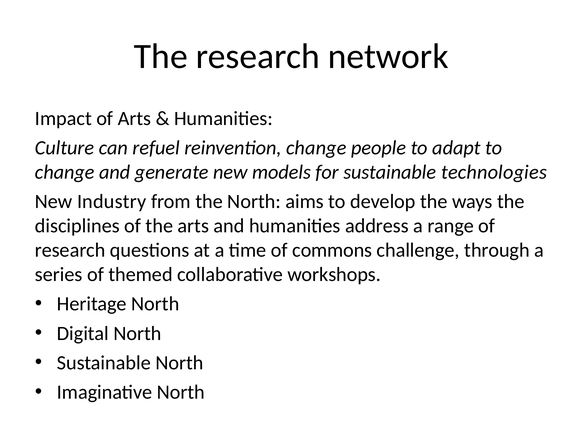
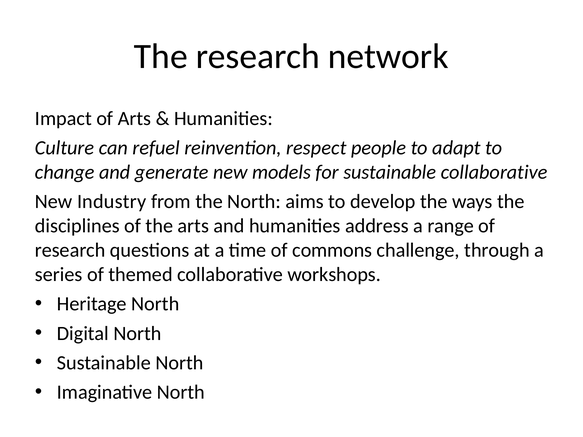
reinvention change: change -> respect
sustainable technologies: technologies -> collaborative
